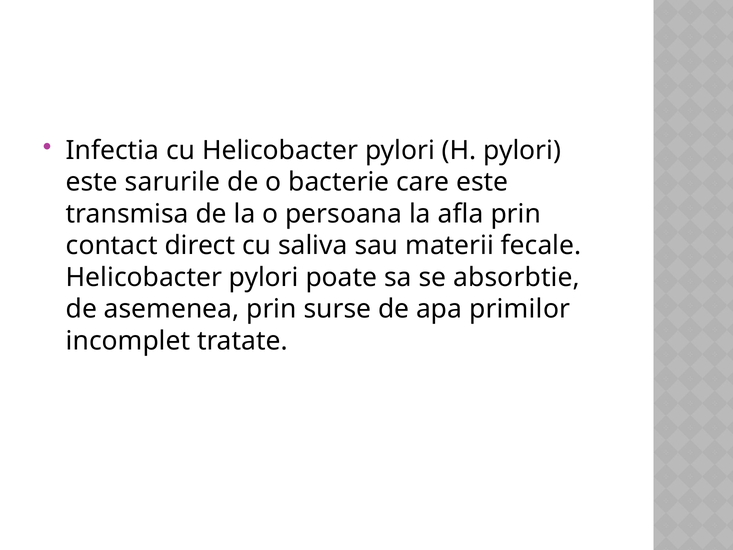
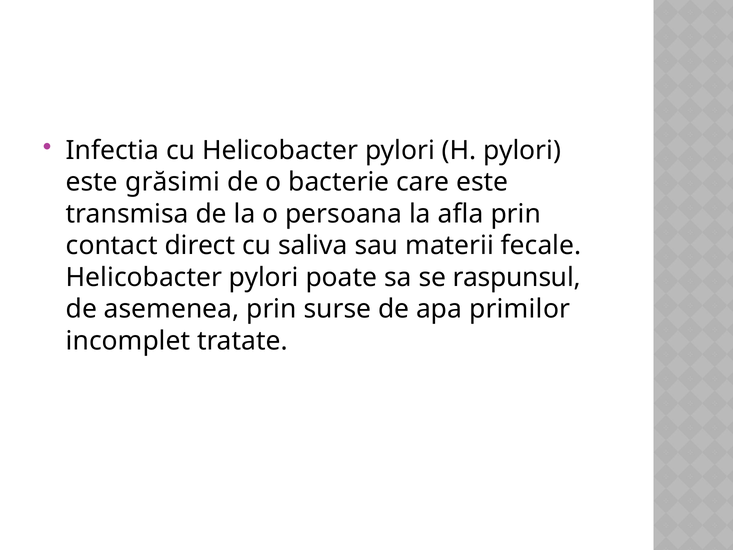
sarurile: sarurile -> grăsimi
absorbtie: absorbtie -> raspunsul
